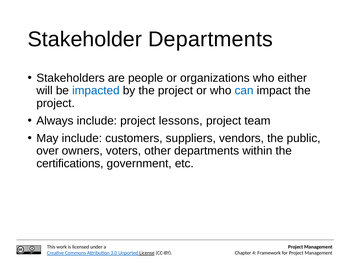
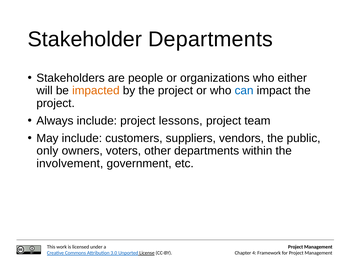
impacted colour: blue -> orange
over: over -> only
certifications: certifications -> involvement
